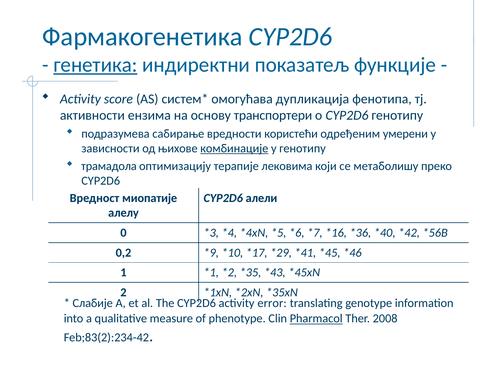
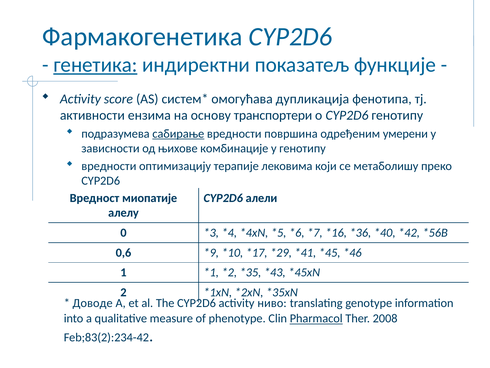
сабирање underline: none -> present
користећи: користећи -> површина
комбинације underline: present -> none
трамадола at (109, 166): трамадола -> вредности
0,2: 0,2 -> 0,6
Слабије: Слабије -> Доводе
error: error -> ниво
